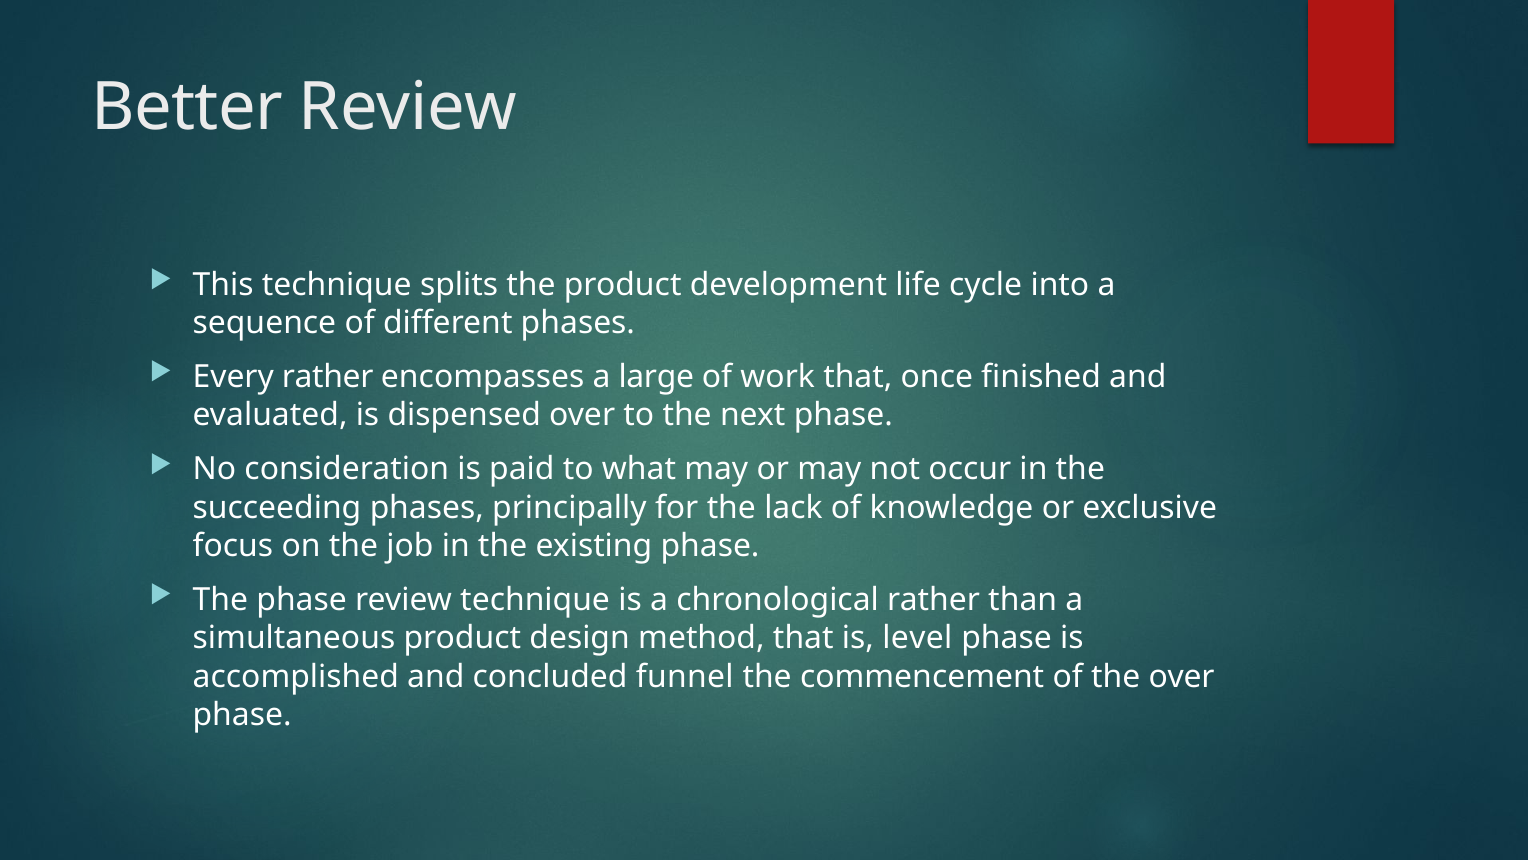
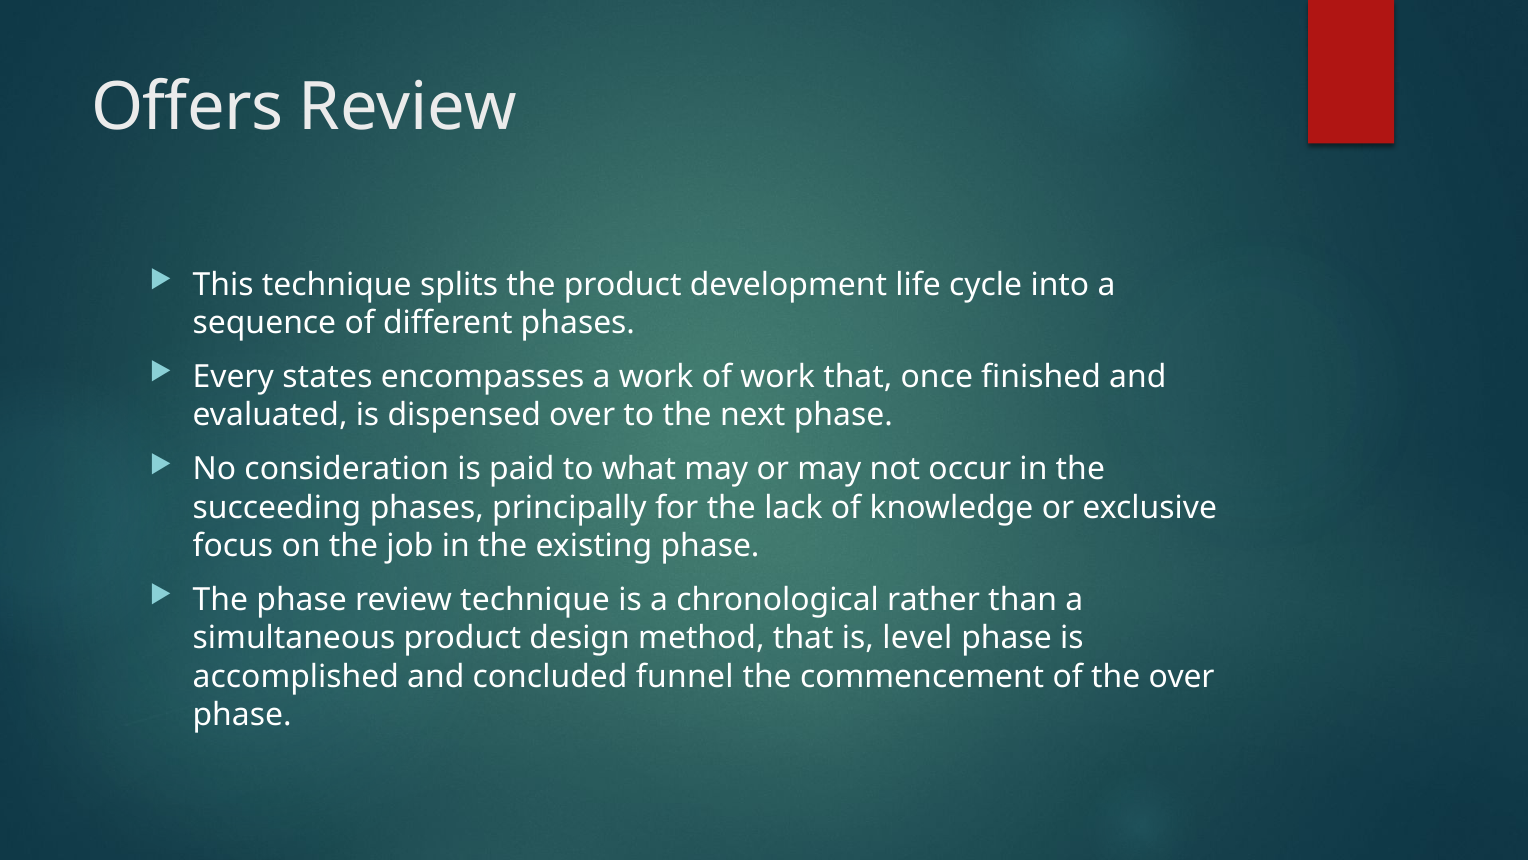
Better: Better -> Offers
Every rather: rather -> states
a large: large -> work
